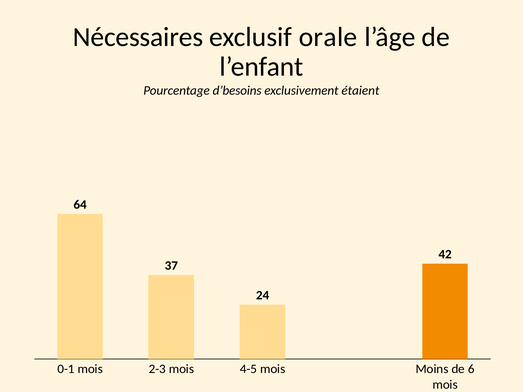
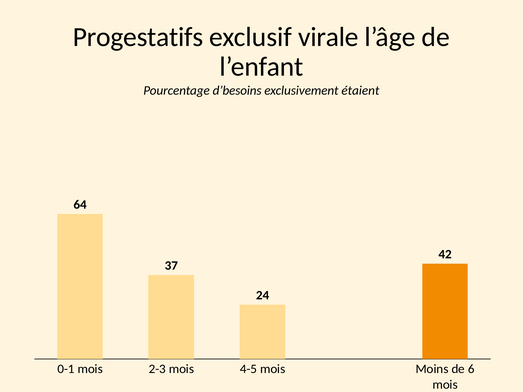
Nécessaires: Nécessaires -> Progestatifs
orale: orale -> virale
